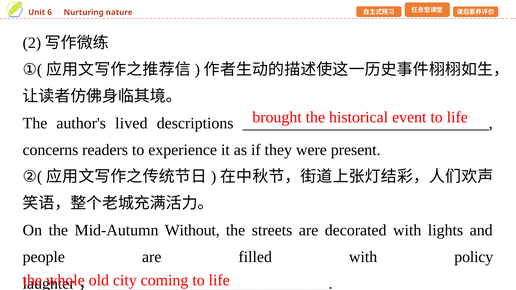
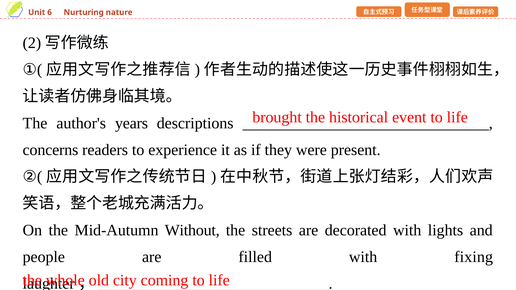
lived: lived -> years
policy: policy -> fixing
